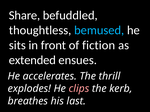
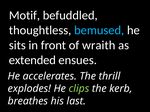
Share: Share -> Motif
fiction: fiction -> wraith
clips colour: pink -> light green
